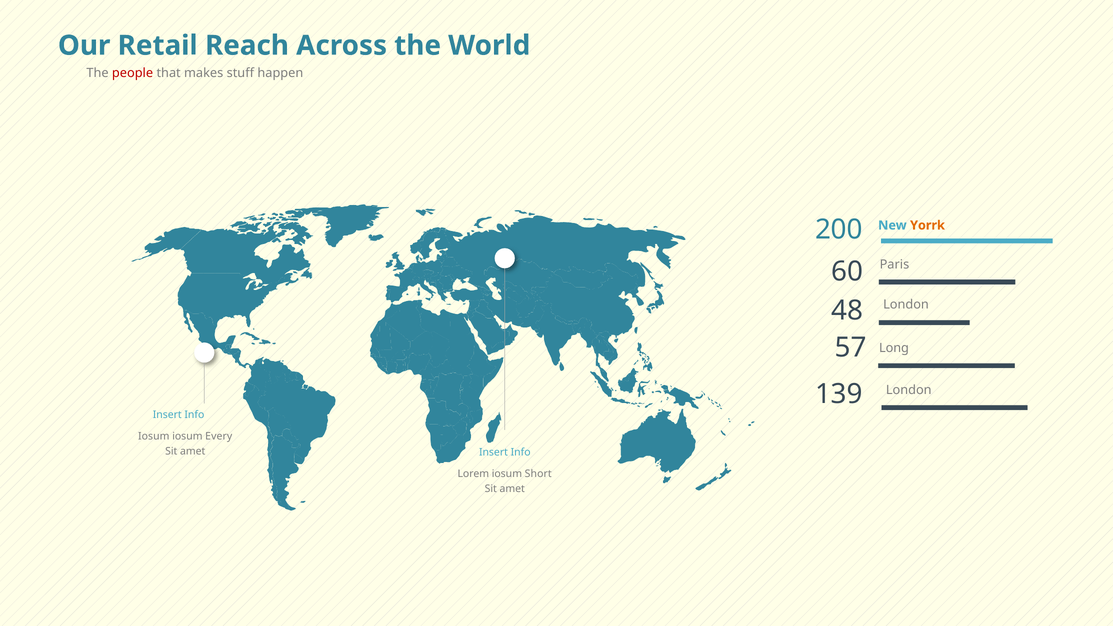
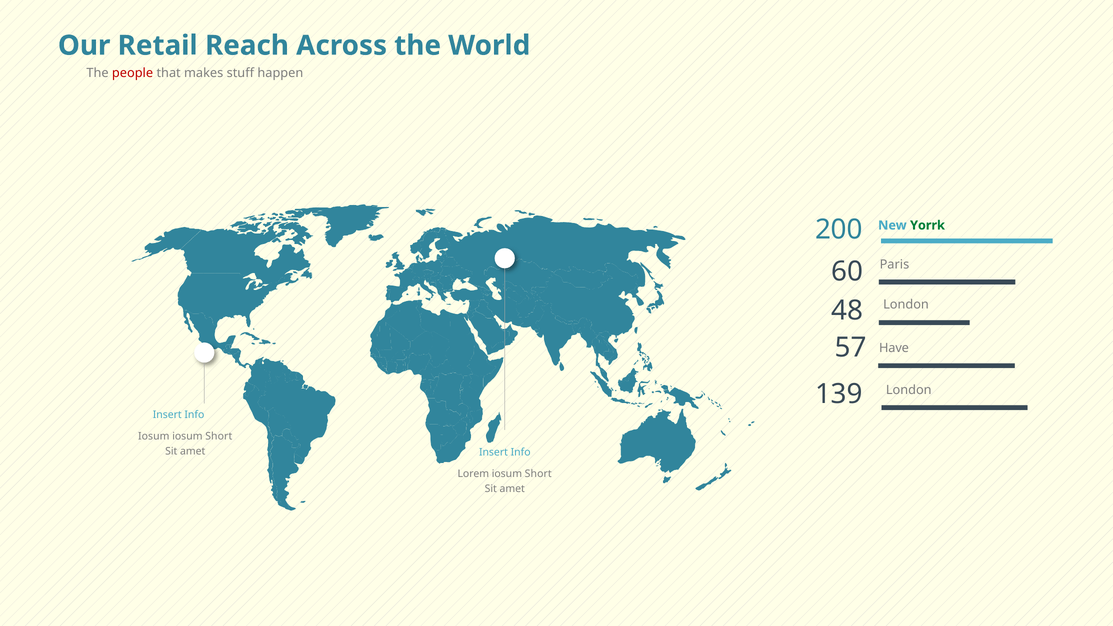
Yorrk colour: orange -> green
Long: Long -> Have
Every at (219, 436): Every -> Short
